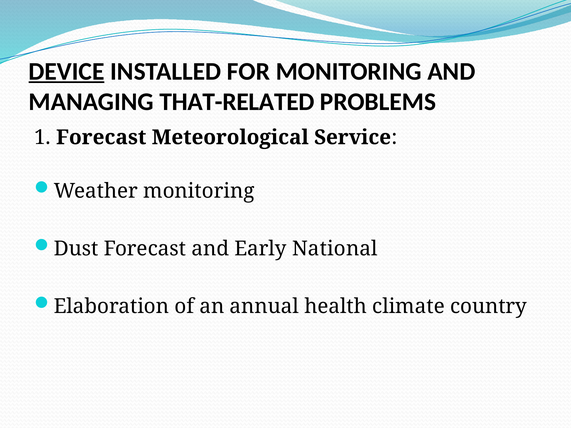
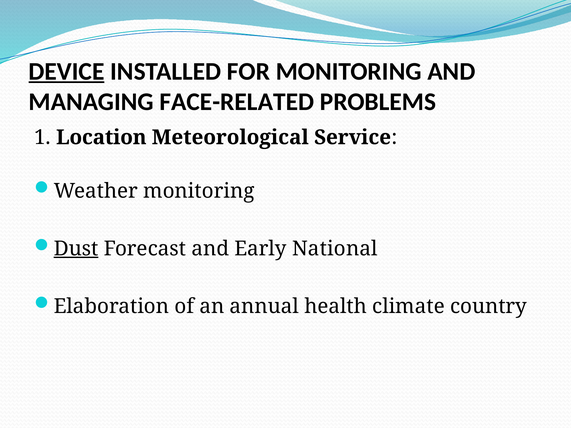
THAT-RELATED: THAT-RELATED -> FACE-RELATED
1 Forecast: Forecast -> Location
Dust underline: none -> present
